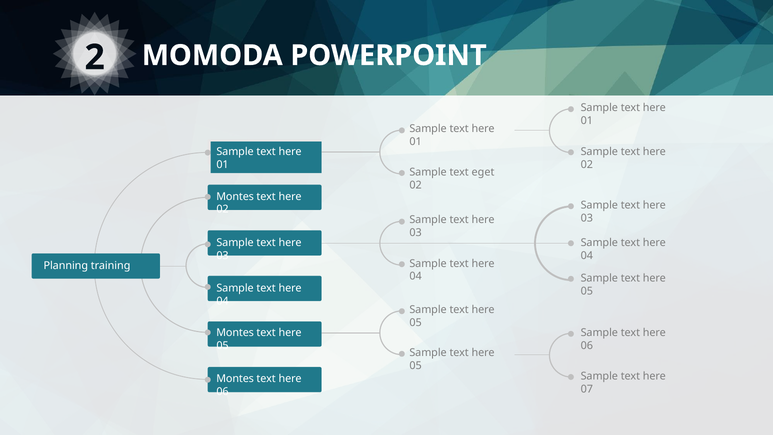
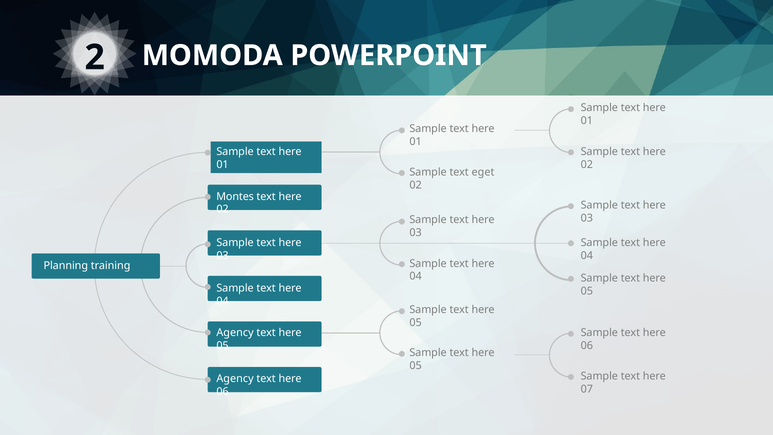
Montes at (235, 332): Montes -> Agency
Montes at (235, 379): Montes -> Agency
